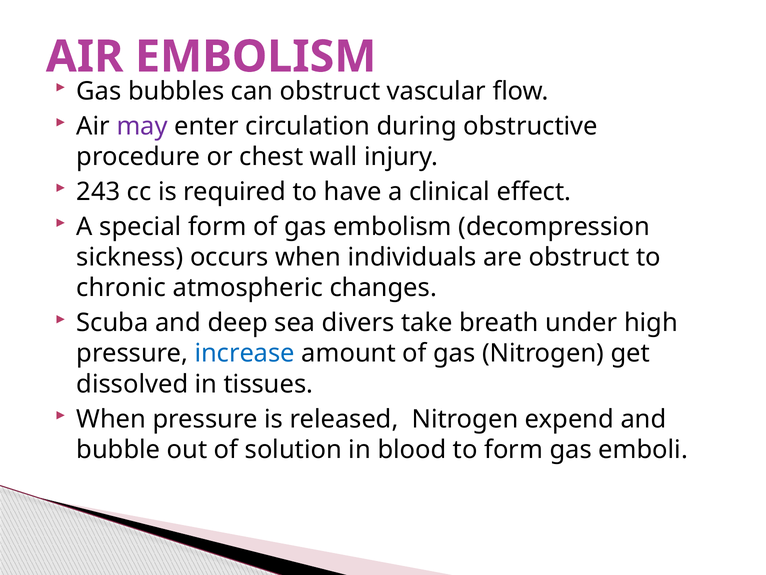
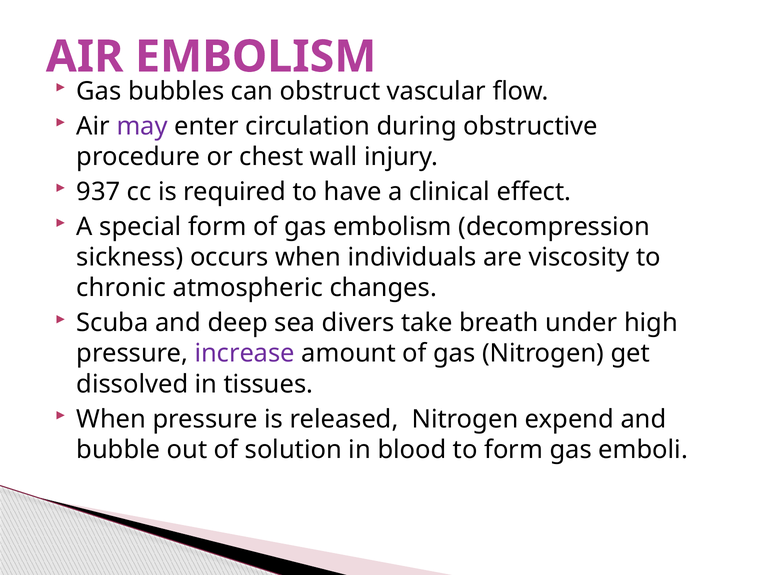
243: 243 -> 937
are obstruct: obstruct -> viscosity
increase colour: blue -> purple
